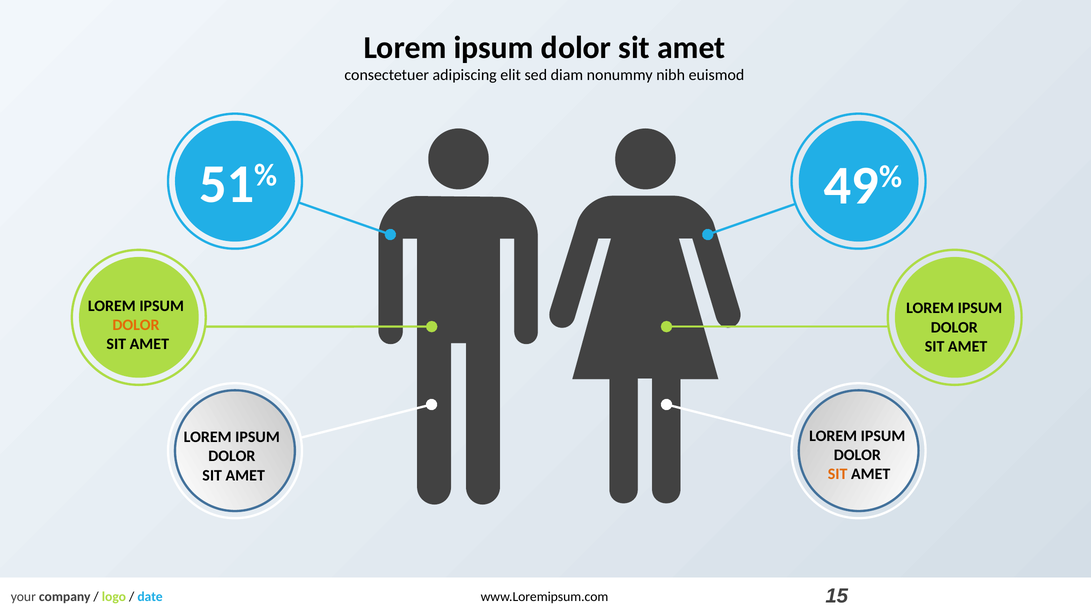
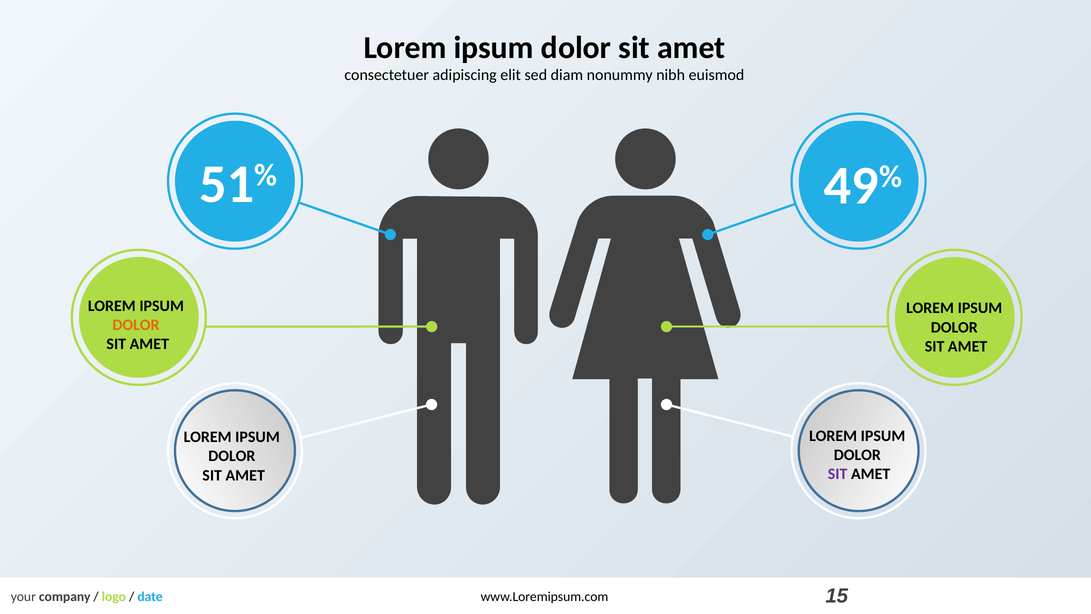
SIT at (838, 474) colour: orange -> purple
